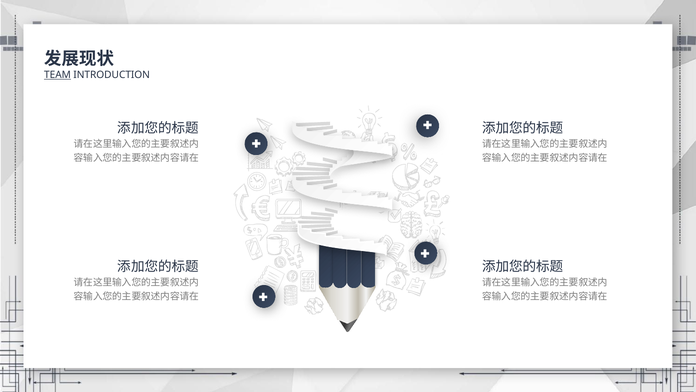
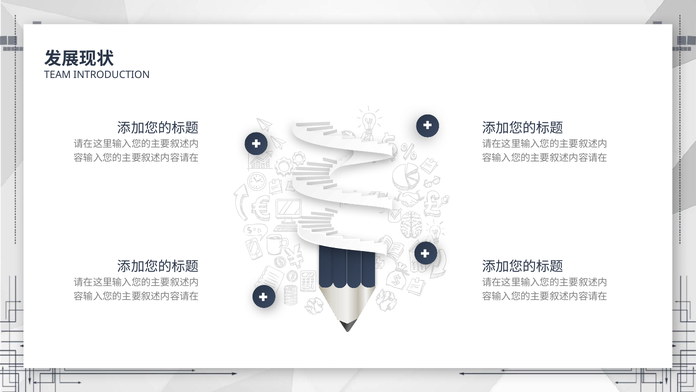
TEAM underline: present -> none
